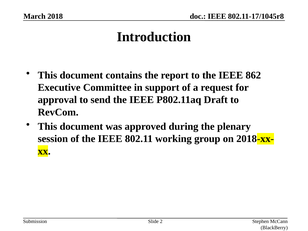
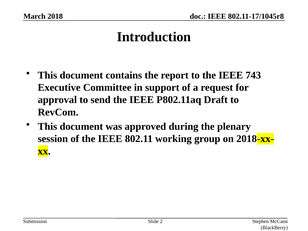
862: 862 -> 743
